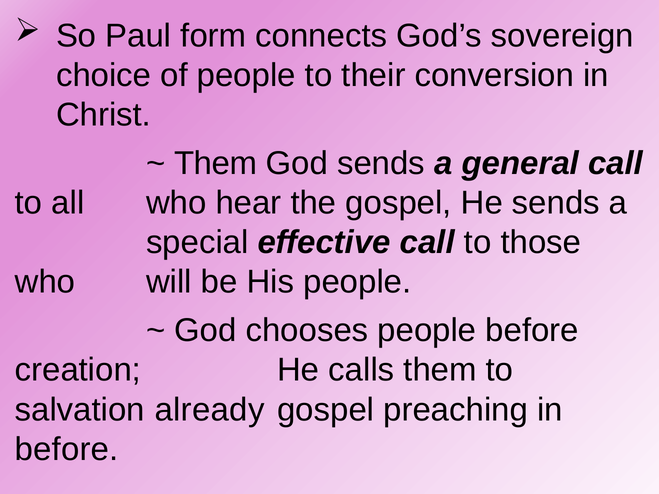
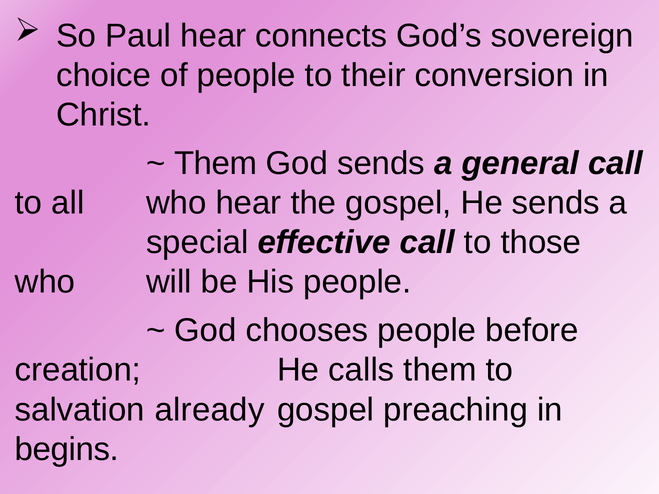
Paul form: form -> hear
before at (67, 449): before -> begins
